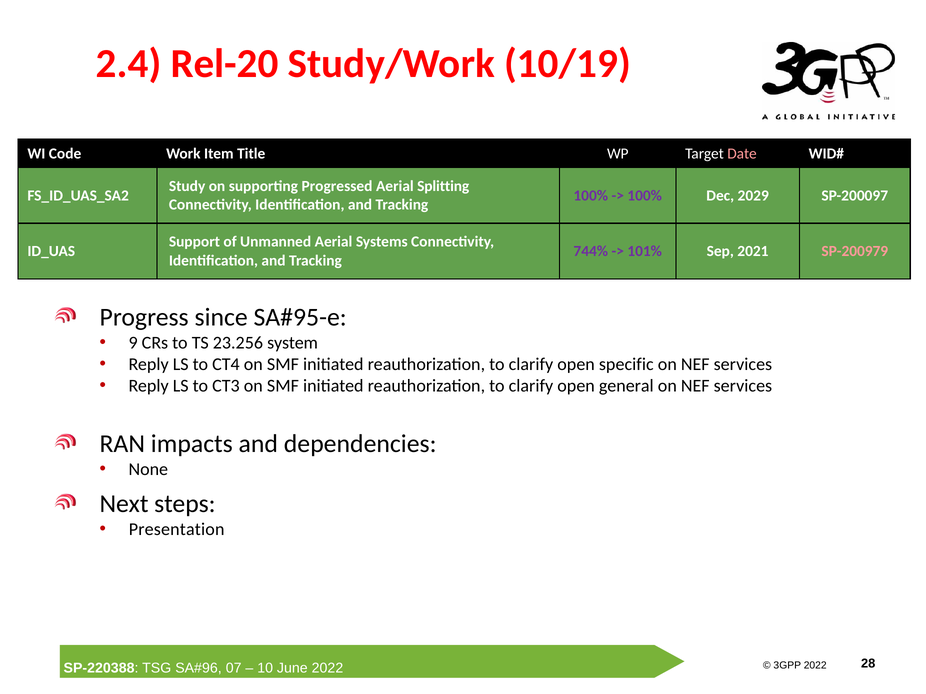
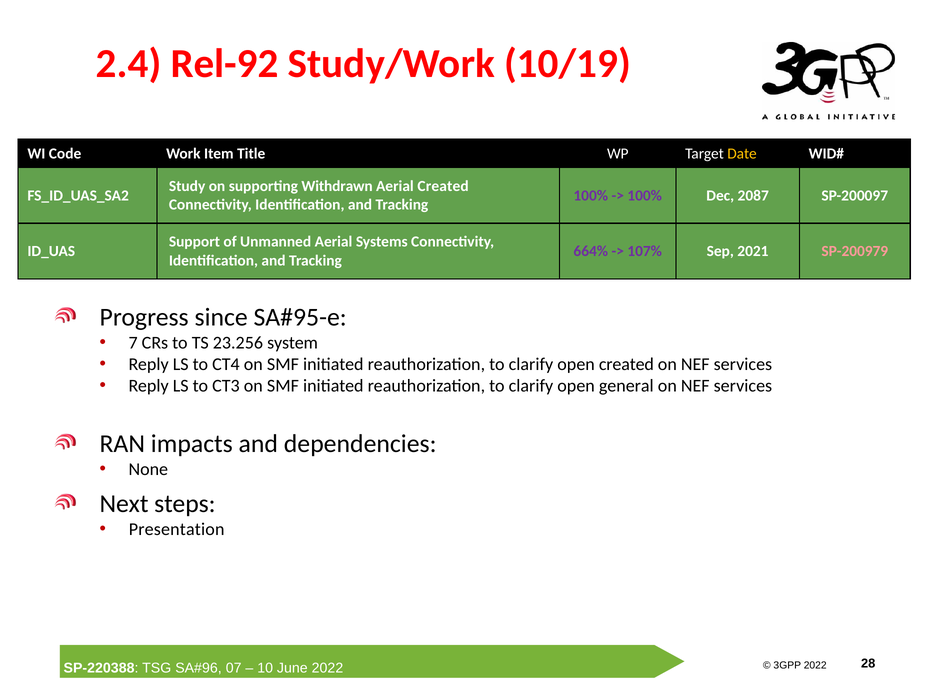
Rel-20: Rel-20 -> Rel-92
Date colour: pink -> yellow
Progressed: Progressed -> Withdrawn
Aerial Splitting: Splitting -> Created
2029: 2029 -> 2087
744%: 744% -> 664%
101%: 101% -> 107%
9: 9 -> 7
open specific: specific -> created
